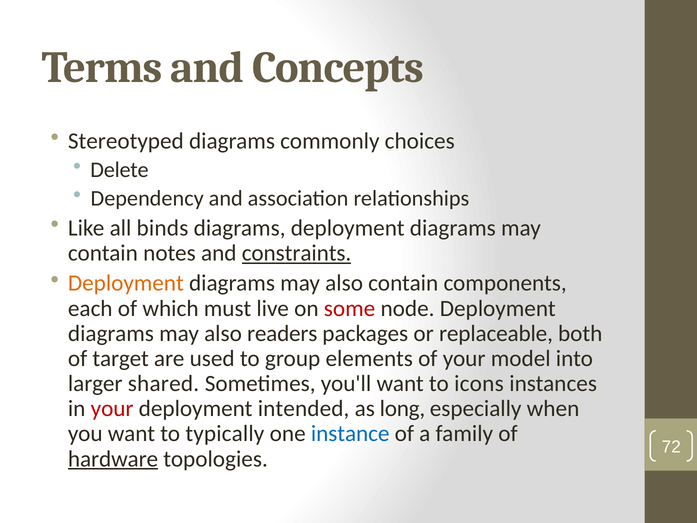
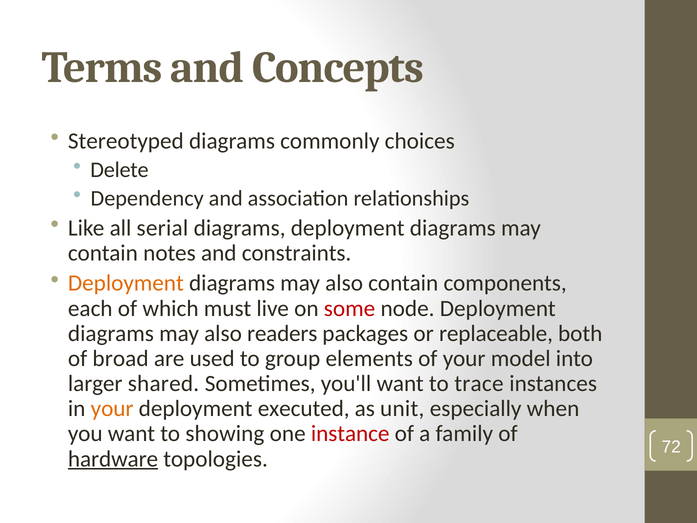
binds: binds -> serial
constraints underline: present -> none
target: target -> broad
icons: icons -> trace
your at (112, 409) colour: red -> orange
intended: intended -> executed
long: long -> unit
typically: typically -> showing
instance colour: blue -> red
